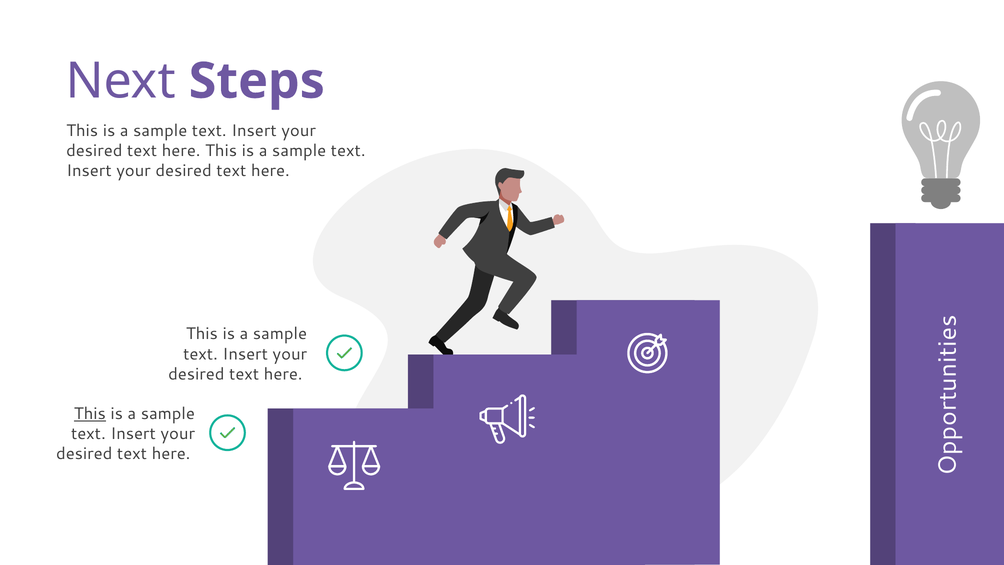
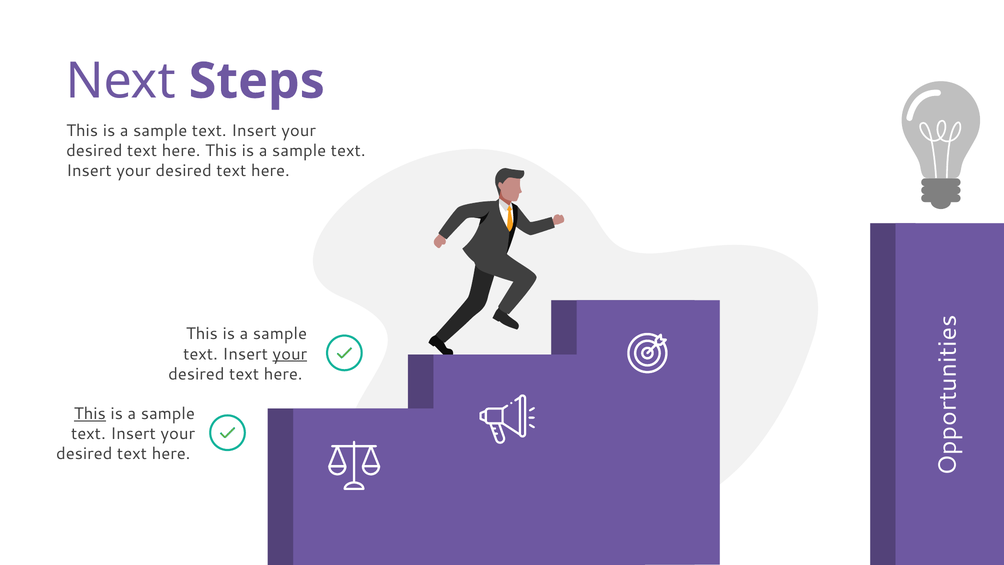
your at (290, 354) underline: none -> present
